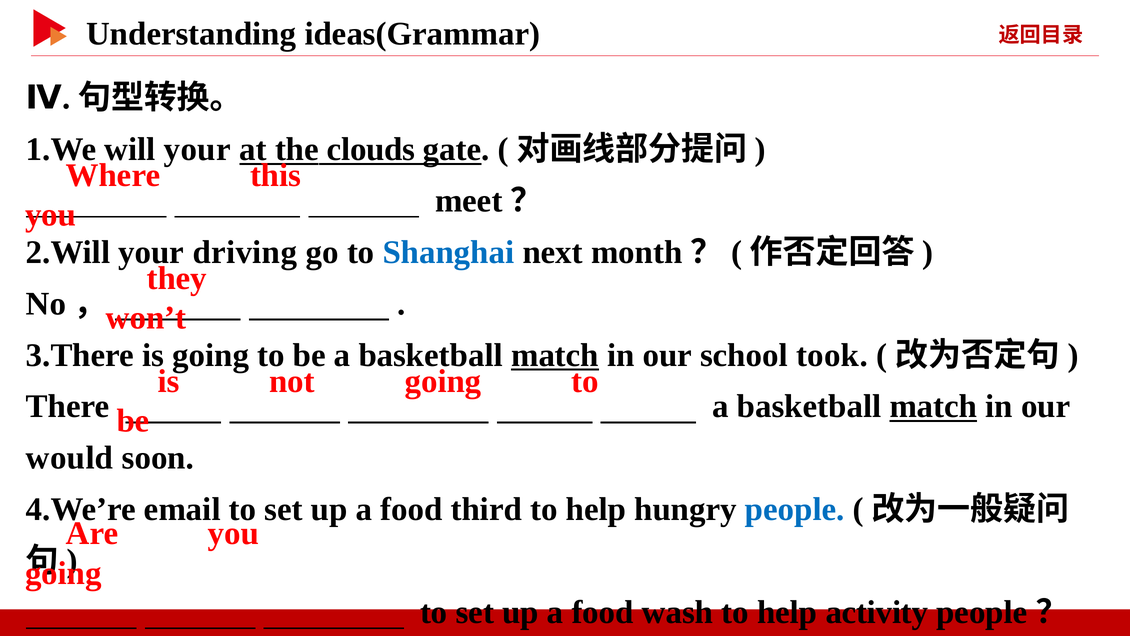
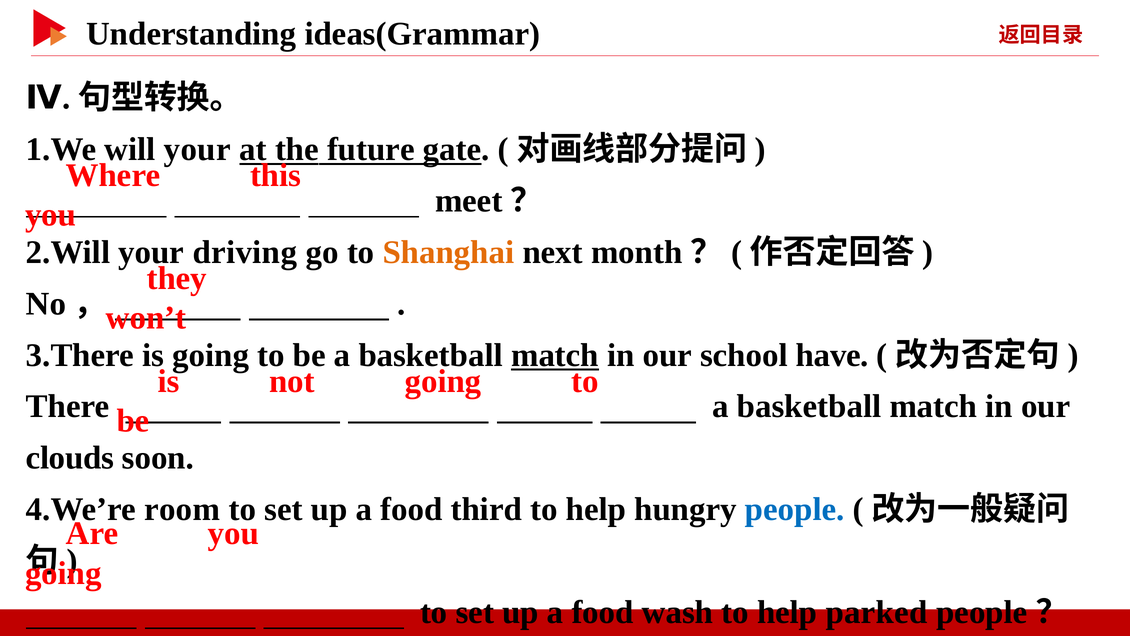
clouds: clouds -> future
Shanghai colour: blue -> orange
took: took -> have
match at (933, 406) underline: present -> none
would: would -> clouds
email: email -> room
activity: activity -> parked
